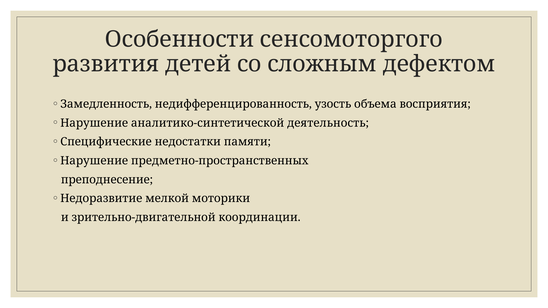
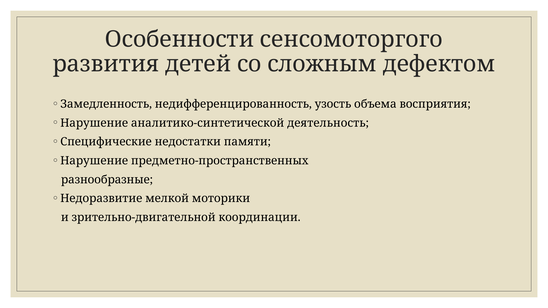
преподнесение: преподнесение -> разнообразные
